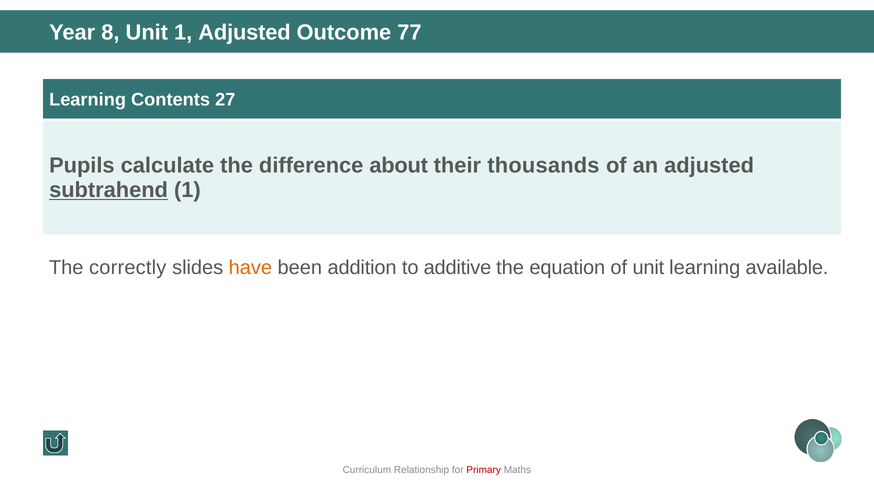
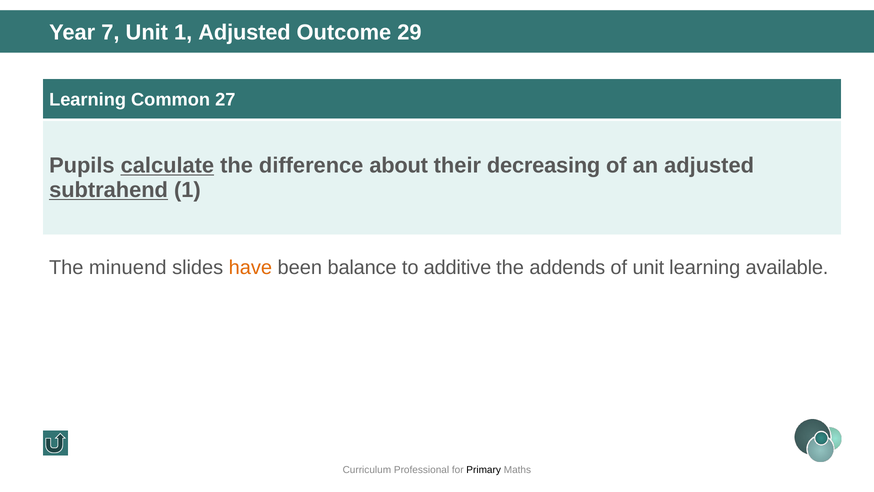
8: 8 -> 7
77: 77 -> 29
Contents: Contents -> Common
calculate underline: none -> present
thousands: thousands -> decreasing
correctly: correctly -> minuend
addition: addition -> balance
equation: equation -> addends
Relationship: Relationship -> Professional
Primary colour: red -> black
